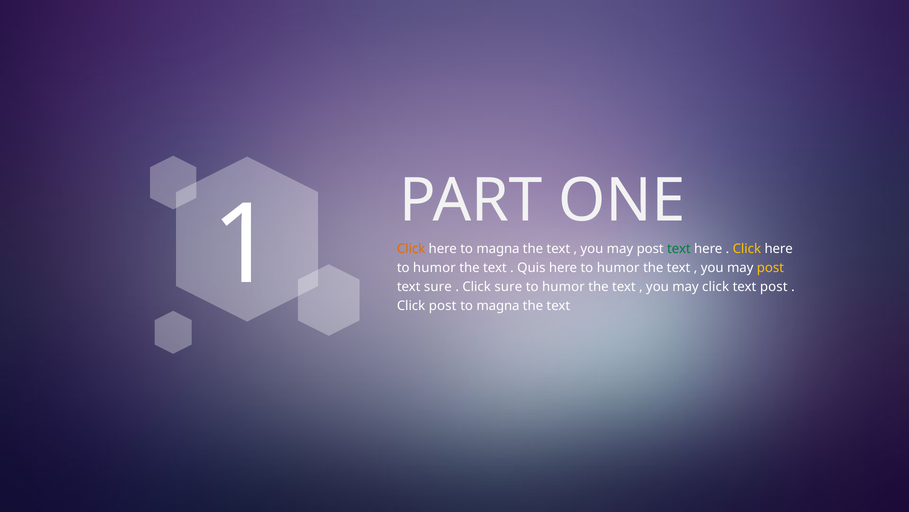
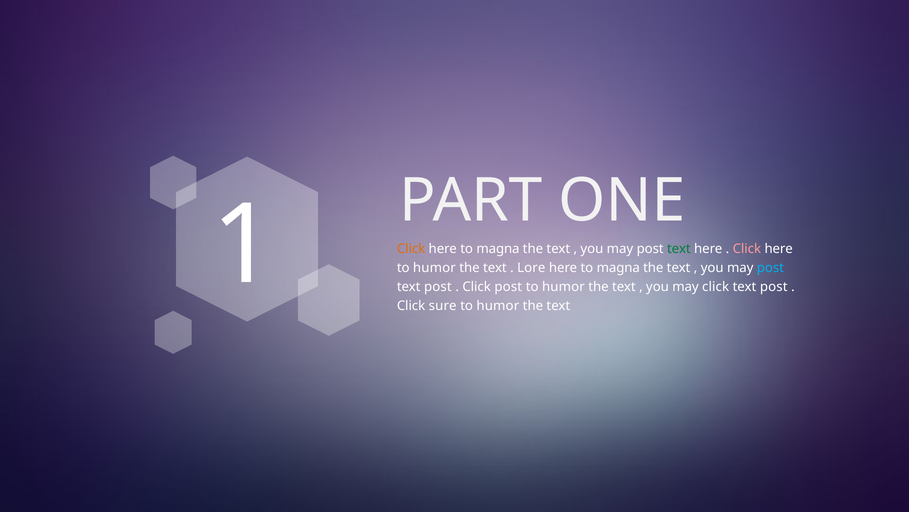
Click at (747, 248) colour: yellow -> pink
Quis: Quis -> Lore
humor at (618, 268): humor -> magna
post at (770, 268) colour: yellow -> light blue
sure at (438, 287): sure -> post
Click sure: sure -> post
Click post: post -> sure
magna at (498, 306): magna -> humor
